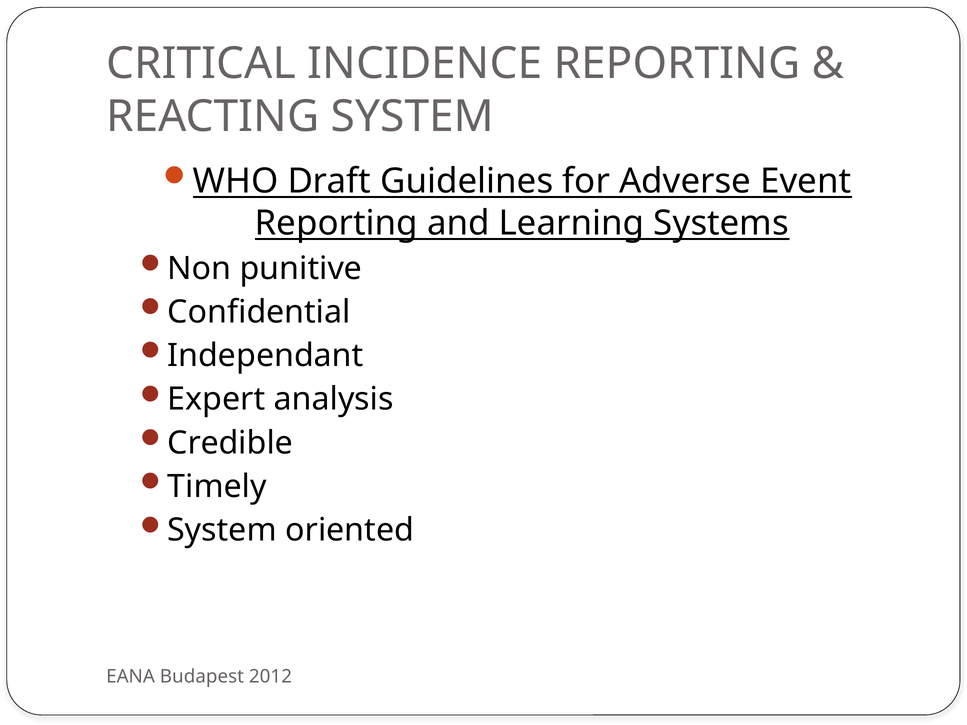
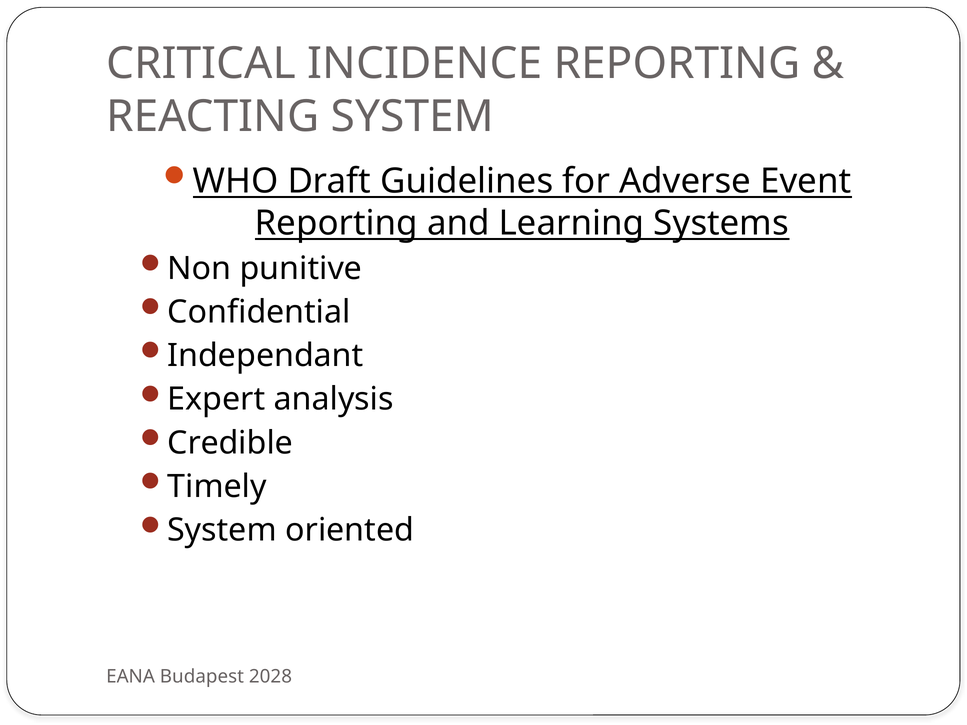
2012: 2012 -> 2028
